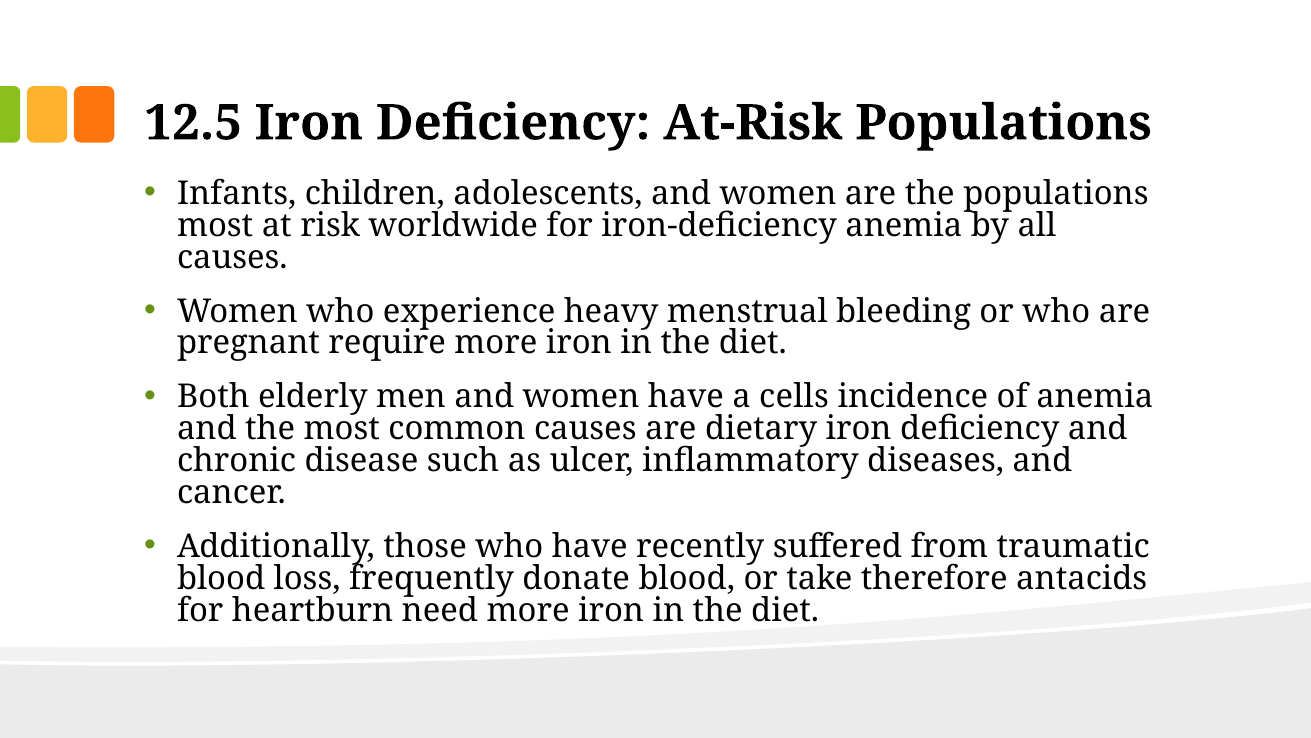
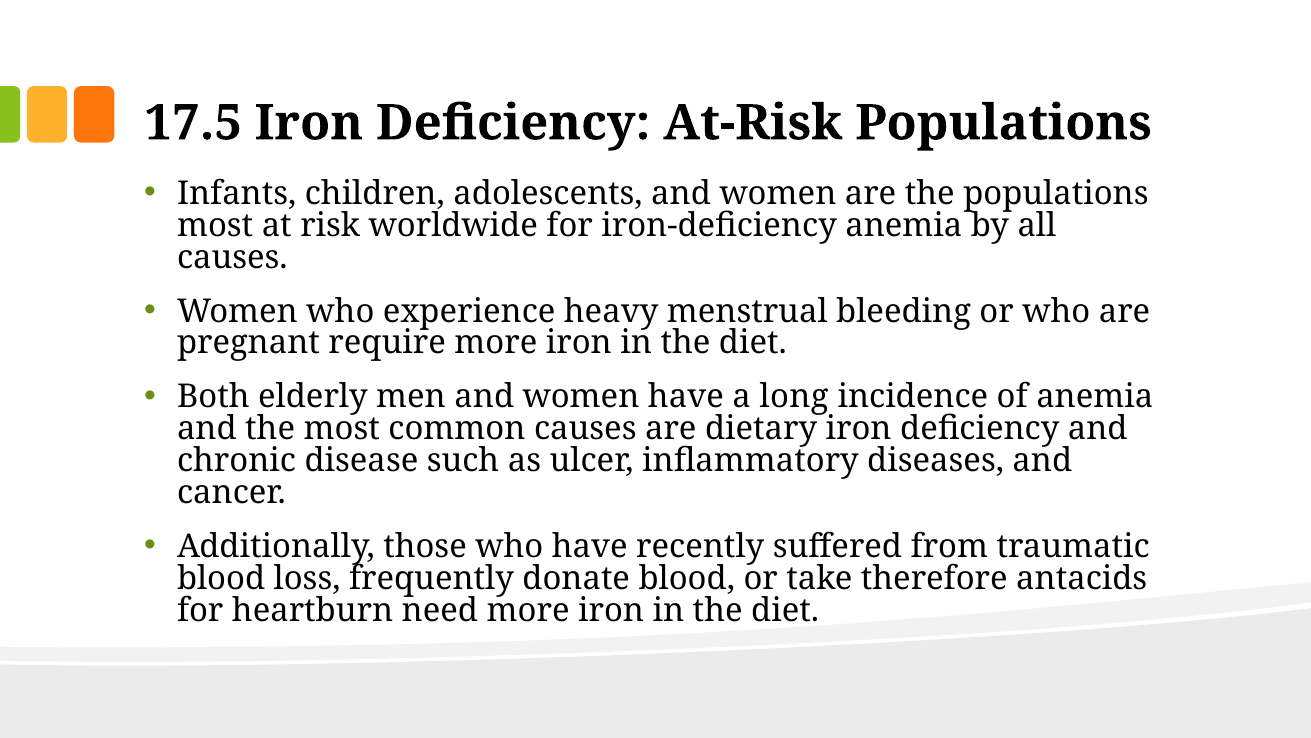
12.5: 12.5 -> 17.5
cells: cells -> long
